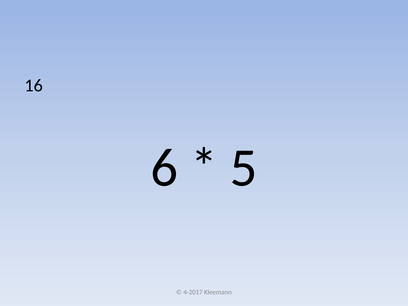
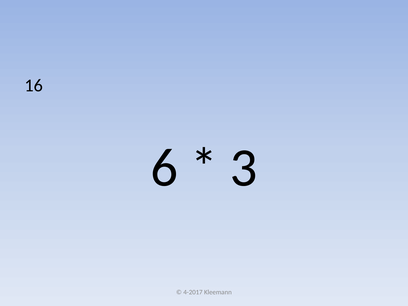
5: 5 -> 3
